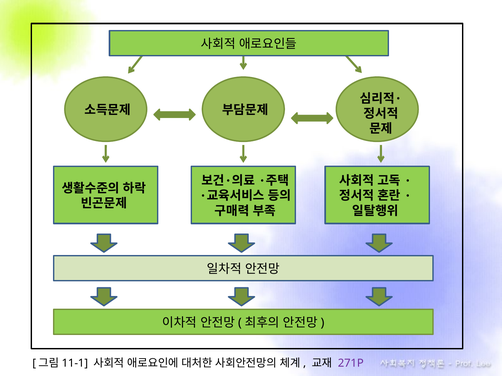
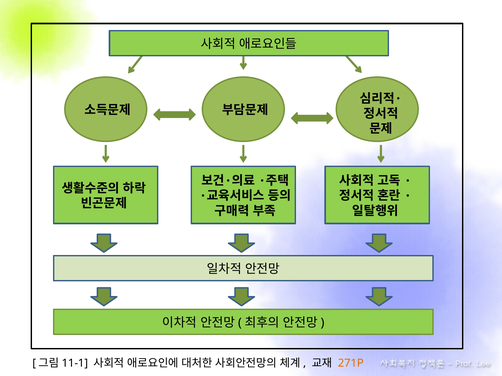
271P colour: purple -> orange
